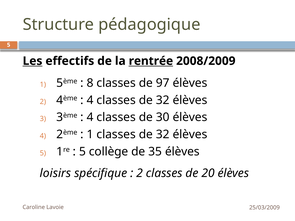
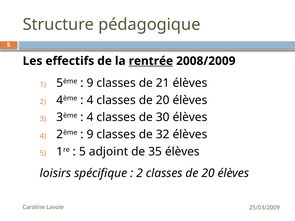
Les underline: present -> none
8 at (90, 83): 8 -> 9
97: 97 -> 21
4 classes de 32: 32 -> 20
1 at (90, 135): 1 -> 9
collège: collège -> adjoint
